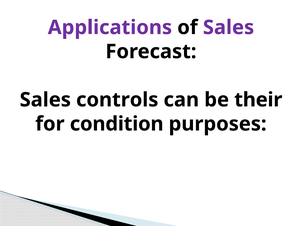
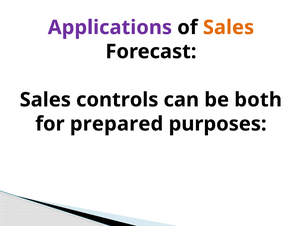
Sales at (229, 28) colour: purple -> orange
their: their -> both
condition: condition -> prepared
